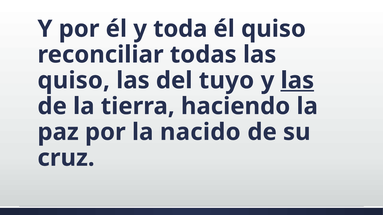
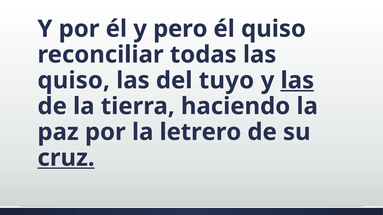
toda: toda -> pero
nacido: nacido -> letrero
cruz underline: none -> present
